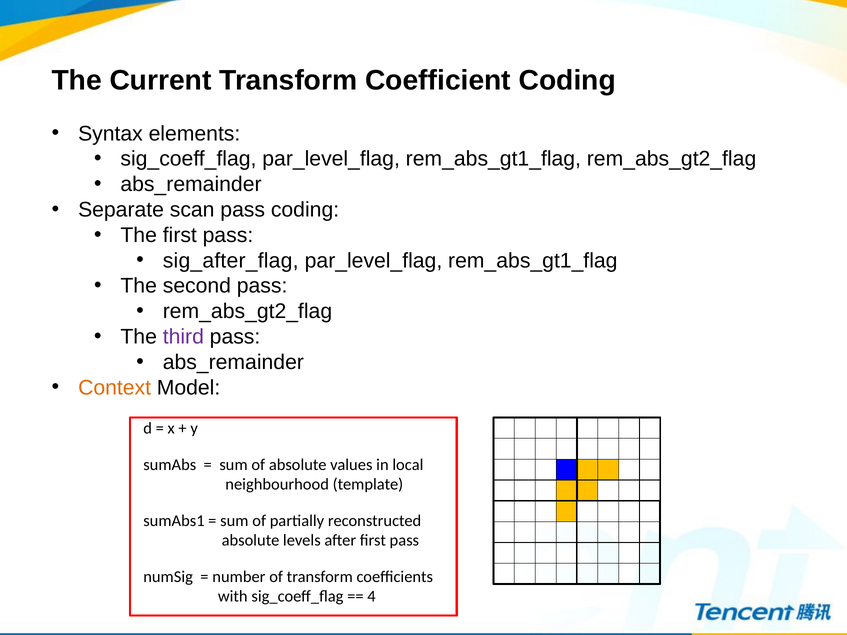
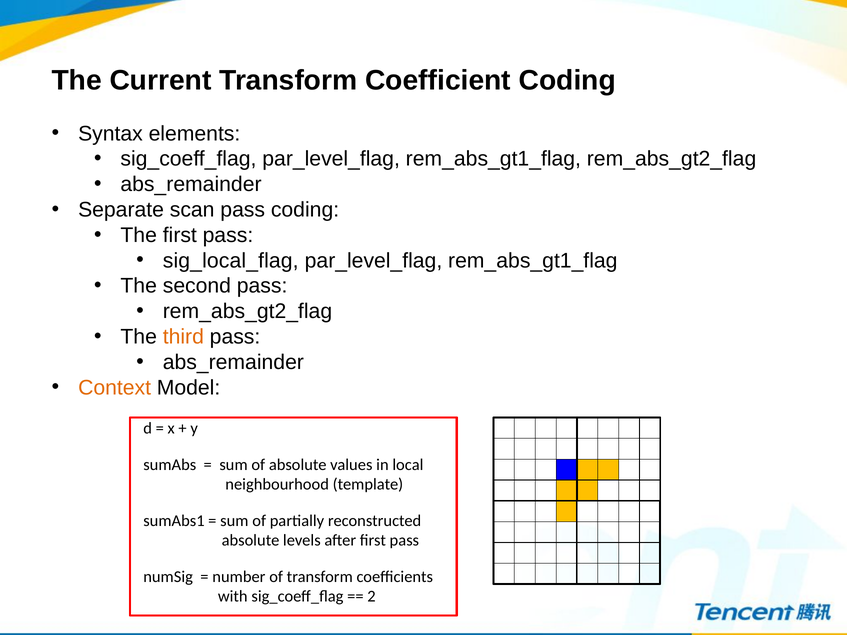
sig_after_flag: sig_after_flag -> sig_local_flag
third colour: purple -> orange
4: 4 -> 2
